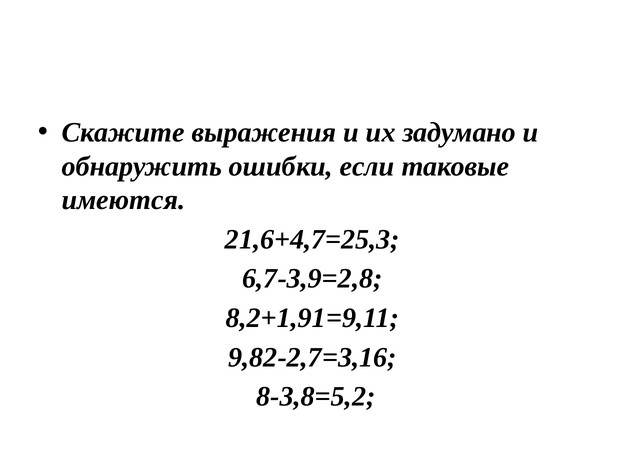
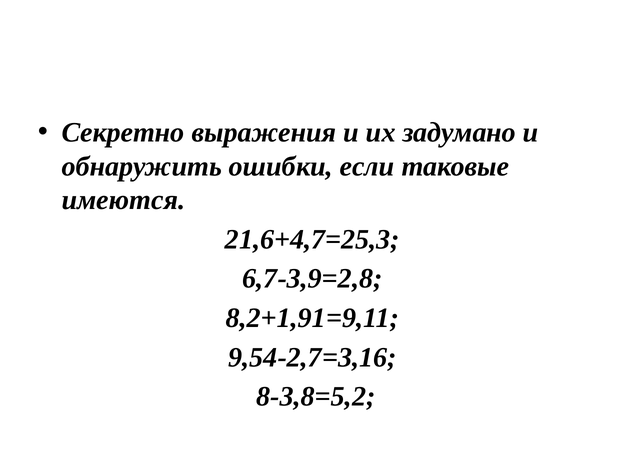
Скажите: Скажите -> Секретно
9,82-2,7=3,16: 9,82-2,7=3,16 -> 9,54-2,7=3,16
